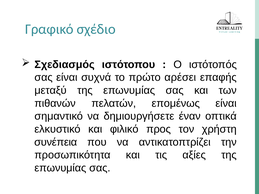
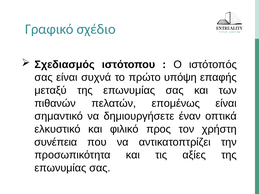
αρέσει: αρέσει -> υπόψη
